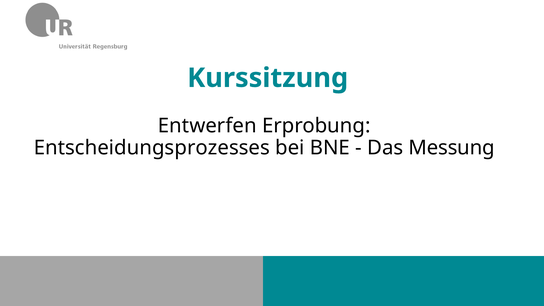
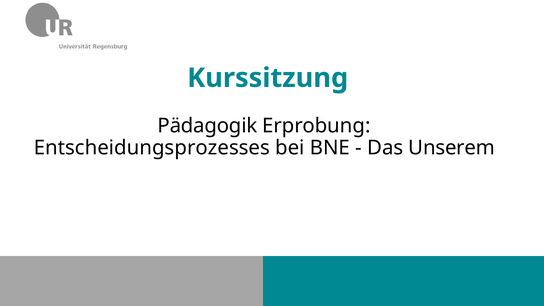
Entwerfen: Entwerfen -> Pädagogik
Messung: Messung -> Unserem
